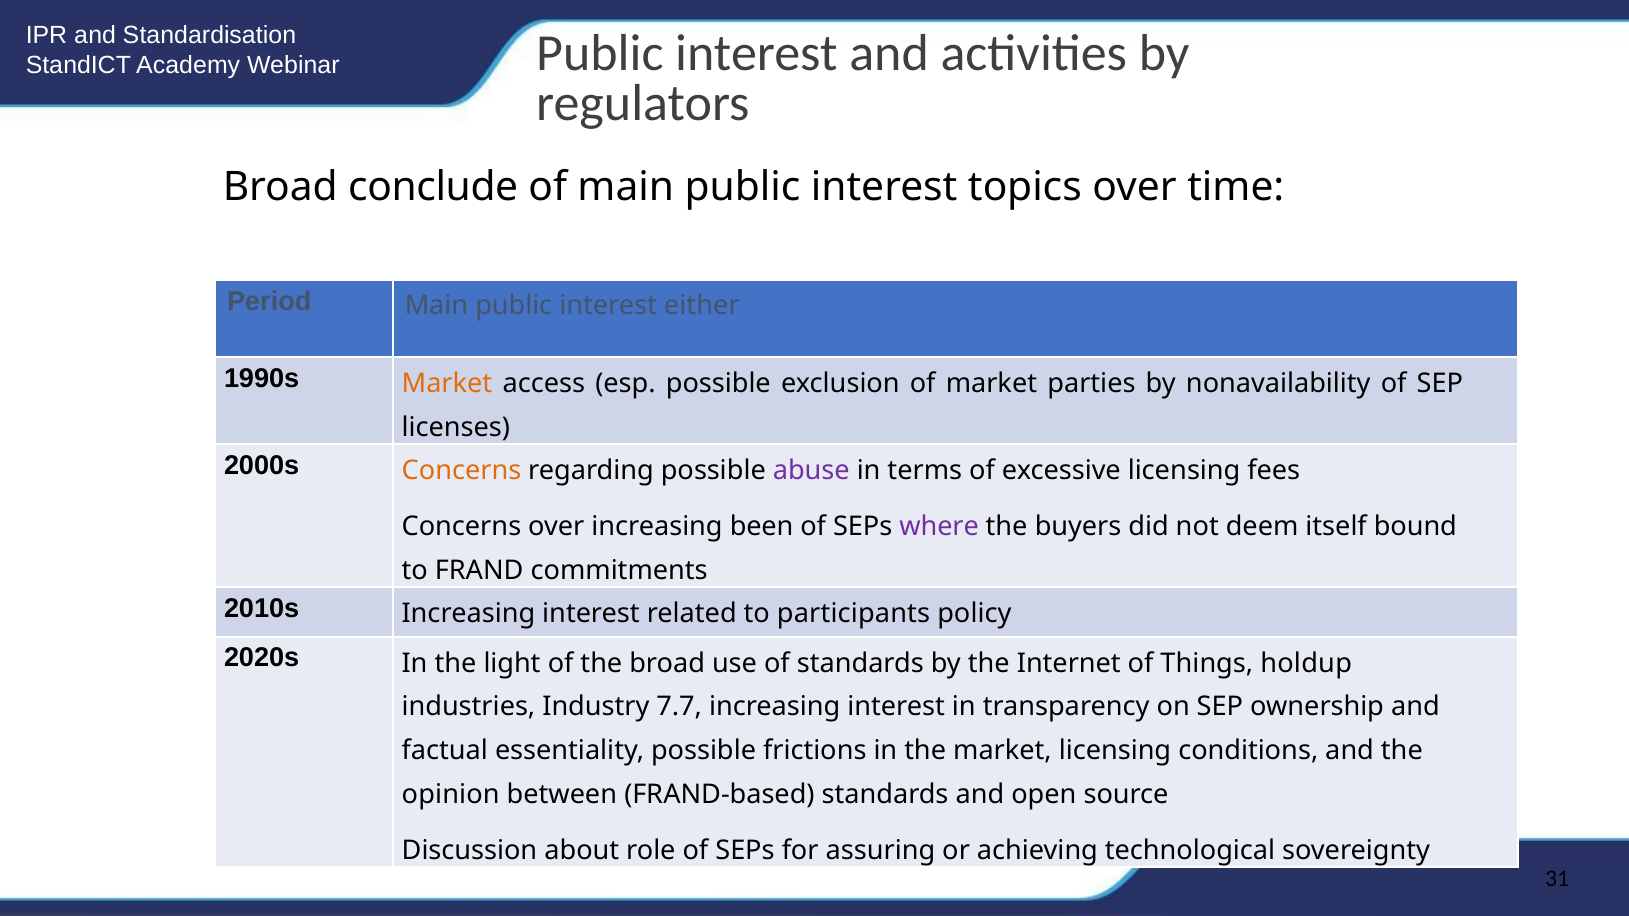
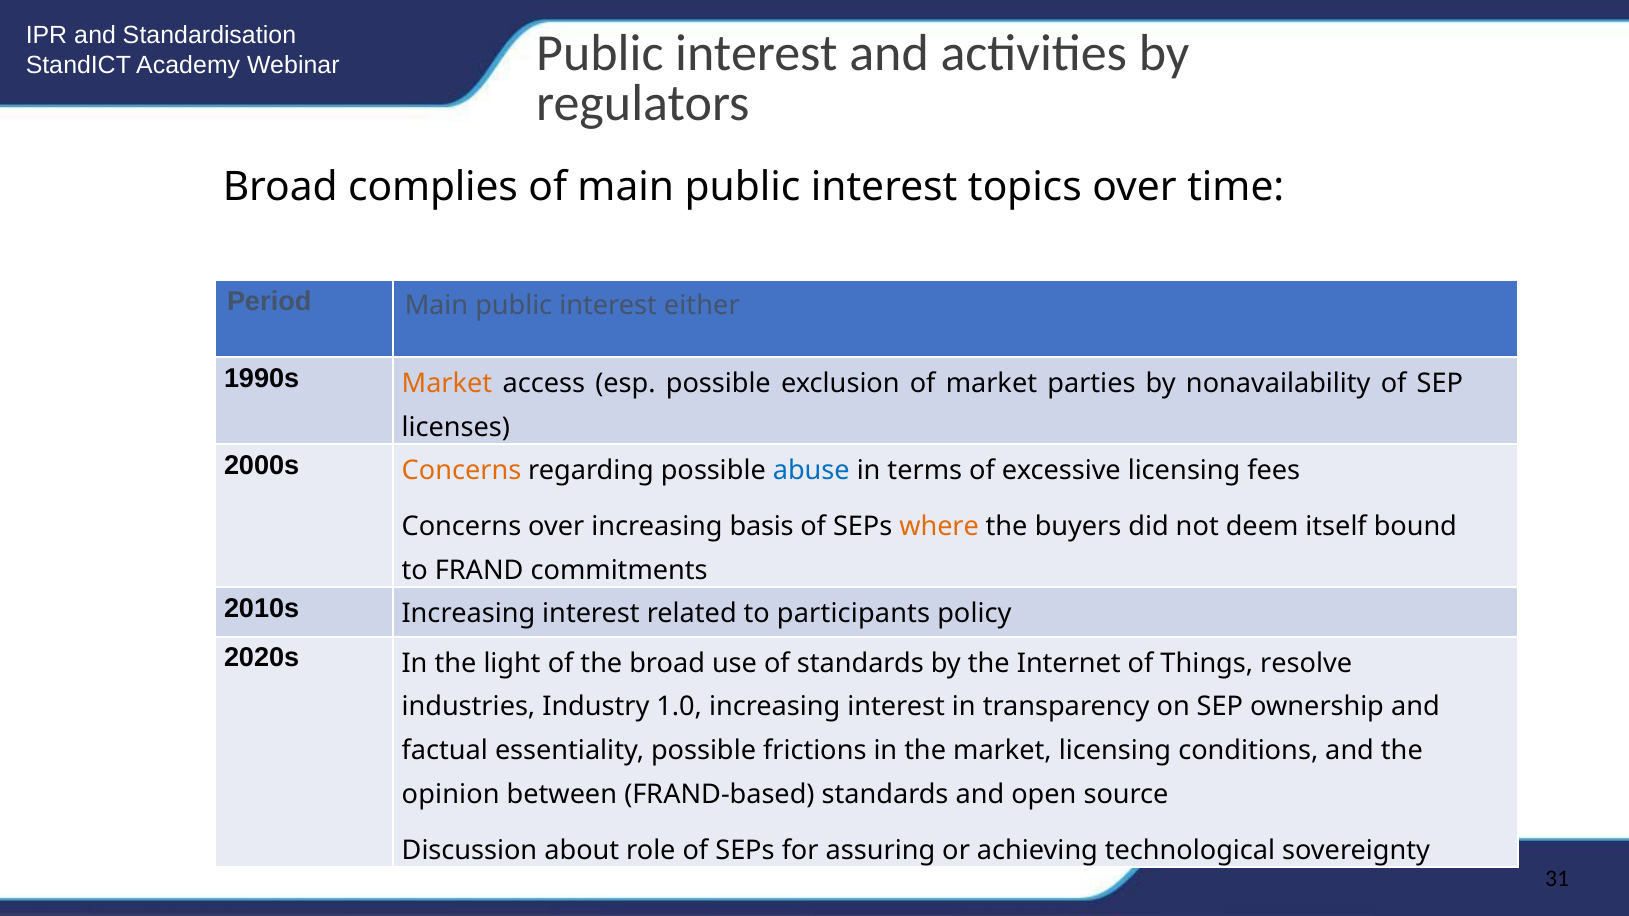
conclude: conclude -> complies
abuse colour: purple -> blue
been: been -> basis
where colour: purple -> orange
holdup: holdup -> resolve
7.7: 7.7 -> 1.0
